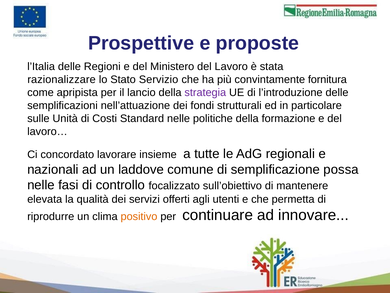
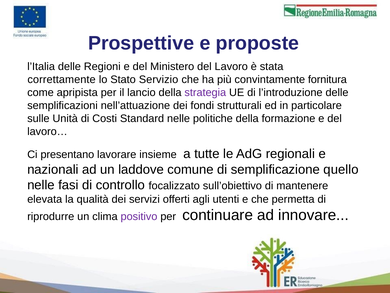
razionalizzare: razionalizzare -> correttamente
concordato: concordato -> presentano
possa: possa -> quello
positivo colour: orange -> purple
